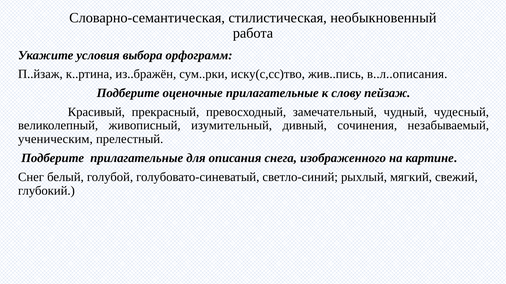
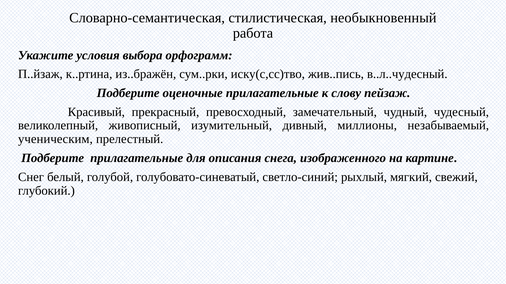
в..л..описания: в..л..описания -> в..л..чудесный
сочинения: сочинения -> миллионы
